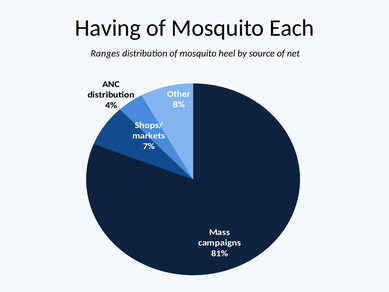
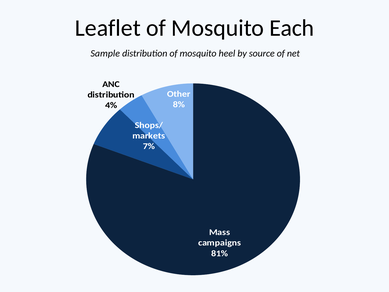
Having: Having -> Leaflet
Ranges: Ranges -> Sample
